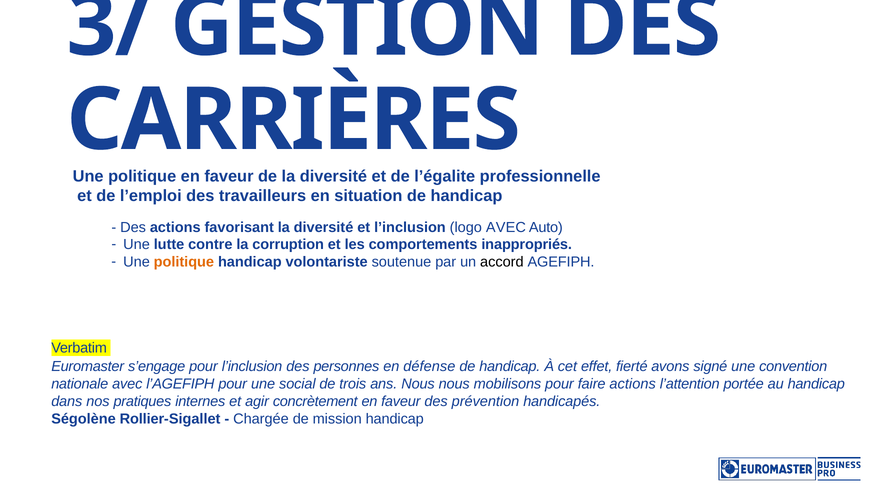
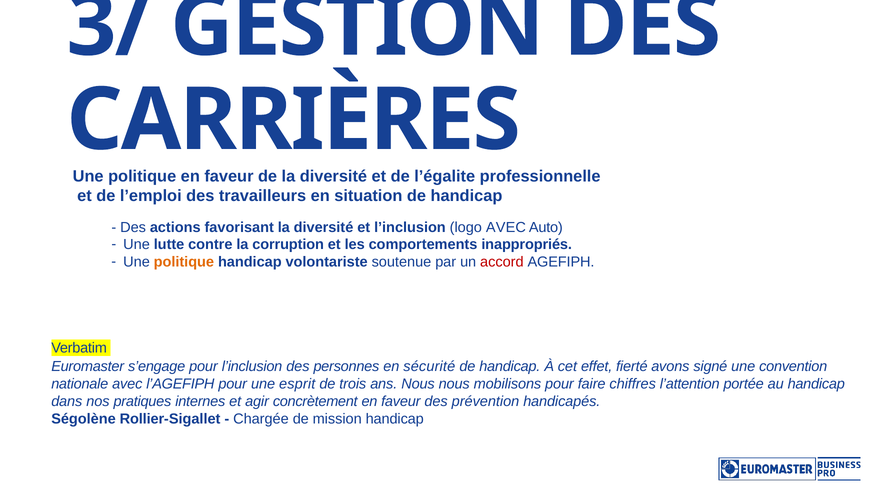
accord colour: black -> red
défense: défense -> sécurité
social: social -> esprit
faire actions: actions -> chiffres
